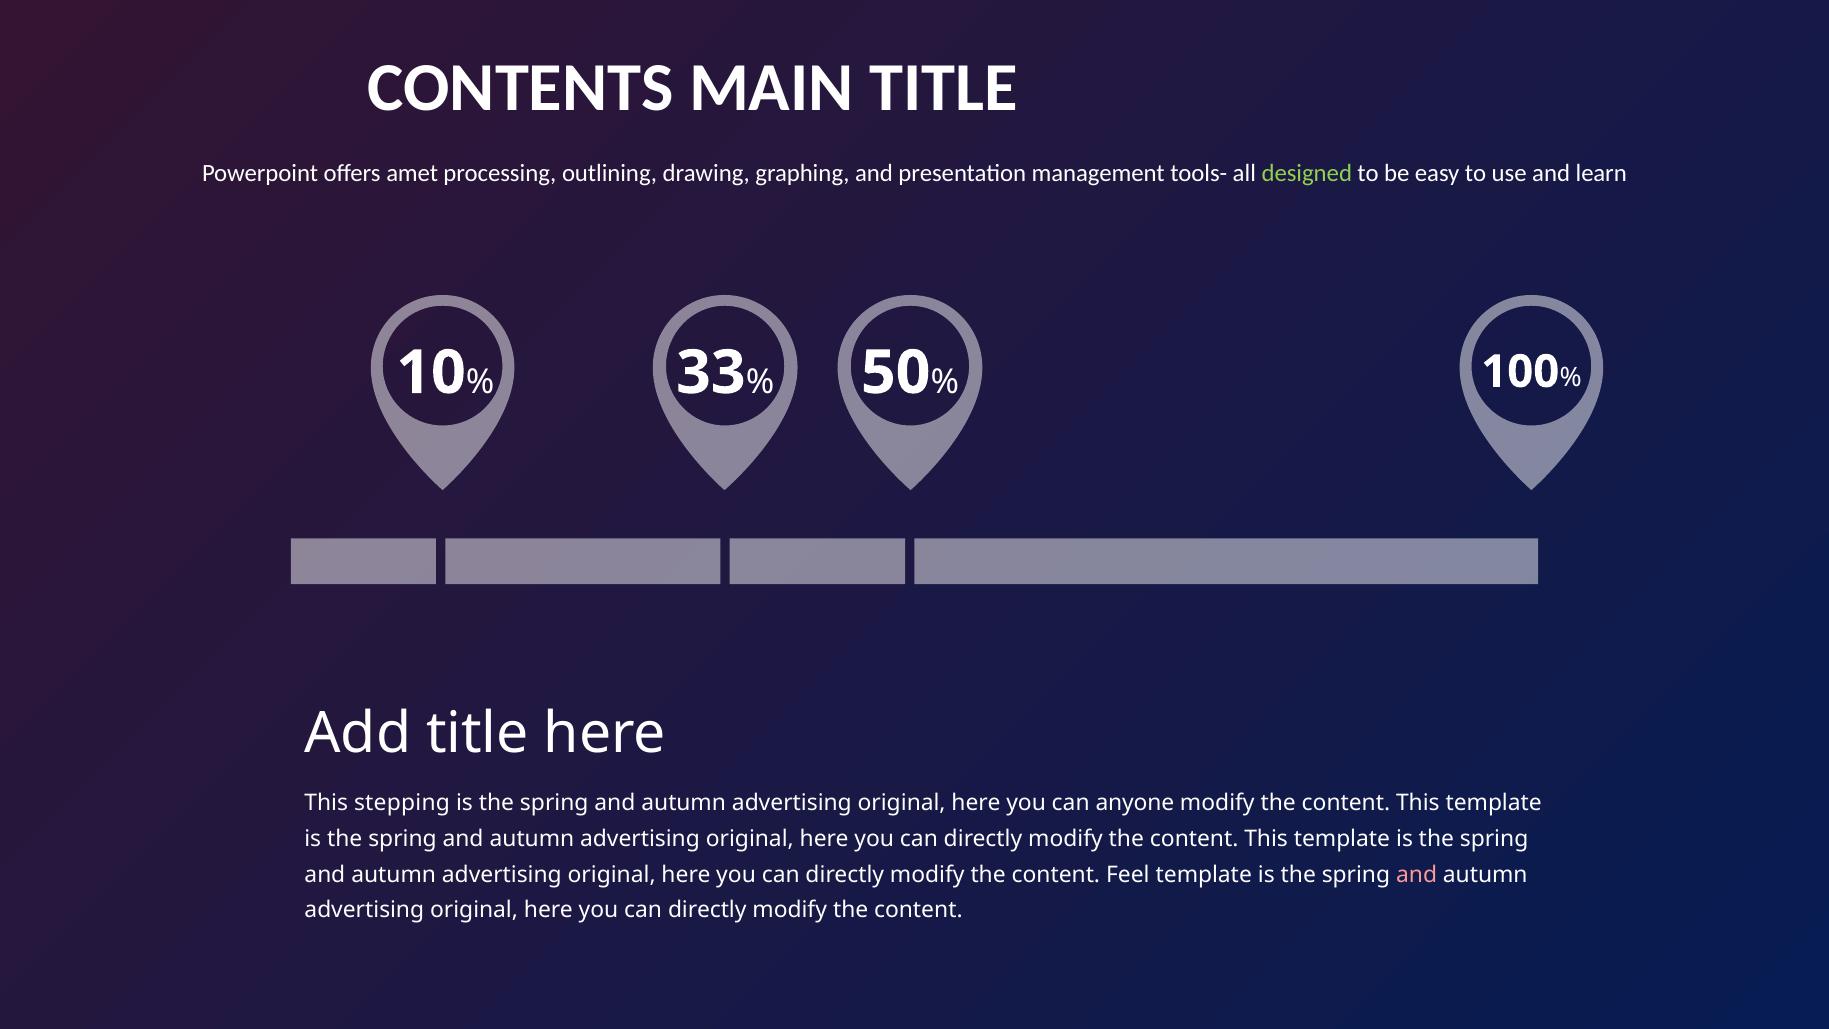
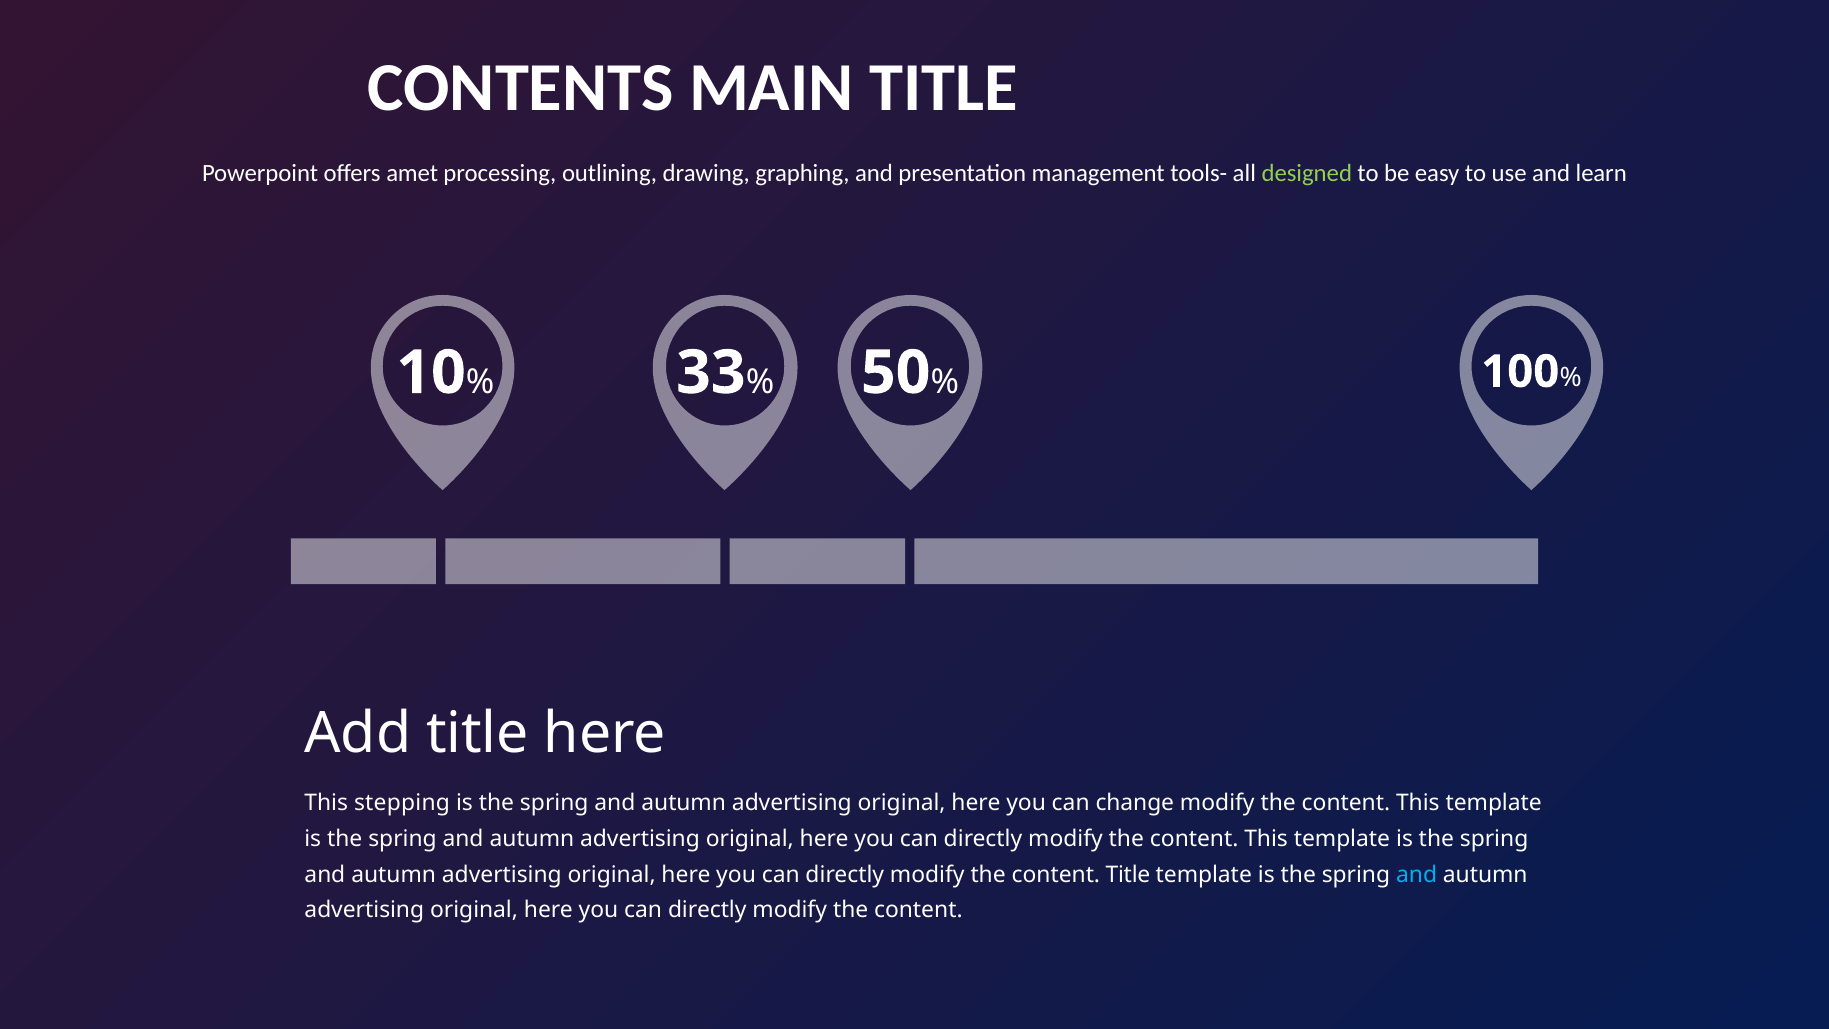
anyone: anyone -> change
content Feel: Feel -> Title
and at (1417, 874) colour: pink -> light blue
